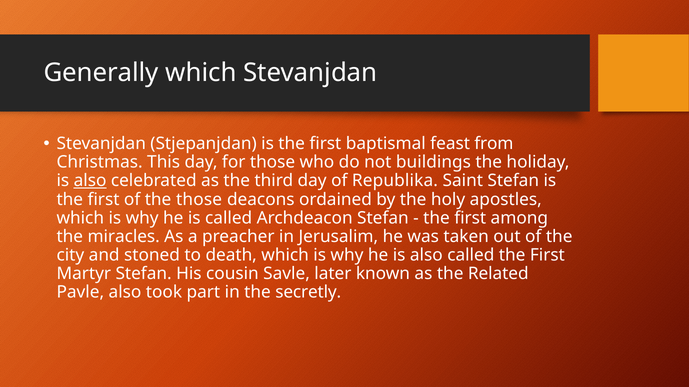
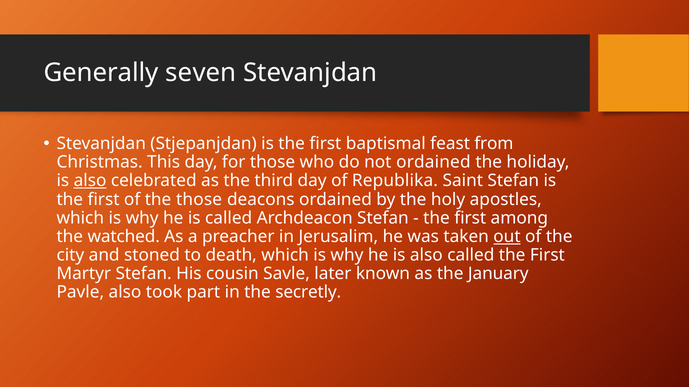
Generally which: which -> seven
not buildings: buildings -> ordained
miracles: miracles -> watched
out underline: none -> present
Related: Related -> January
